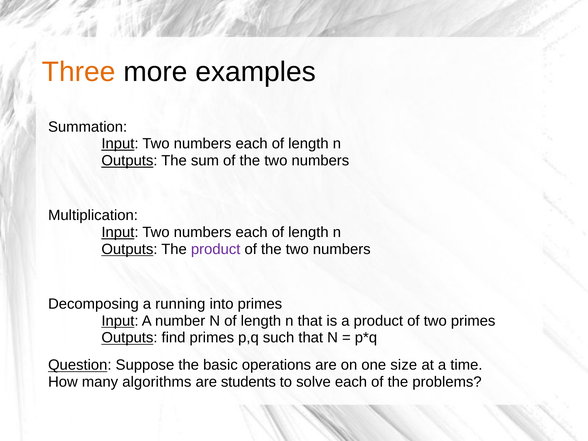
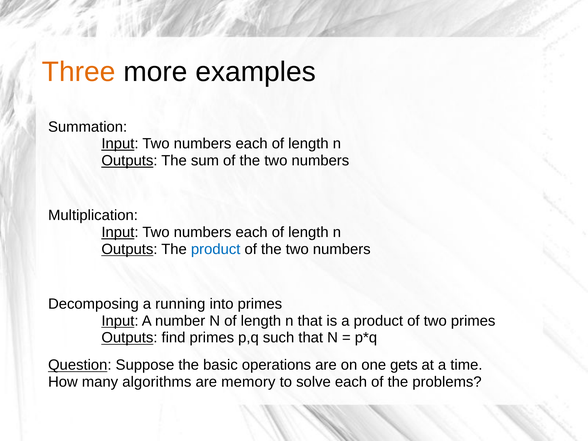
product at (216, 249) colour: purple -> blue
size: size -> gets
students: students -> memory
